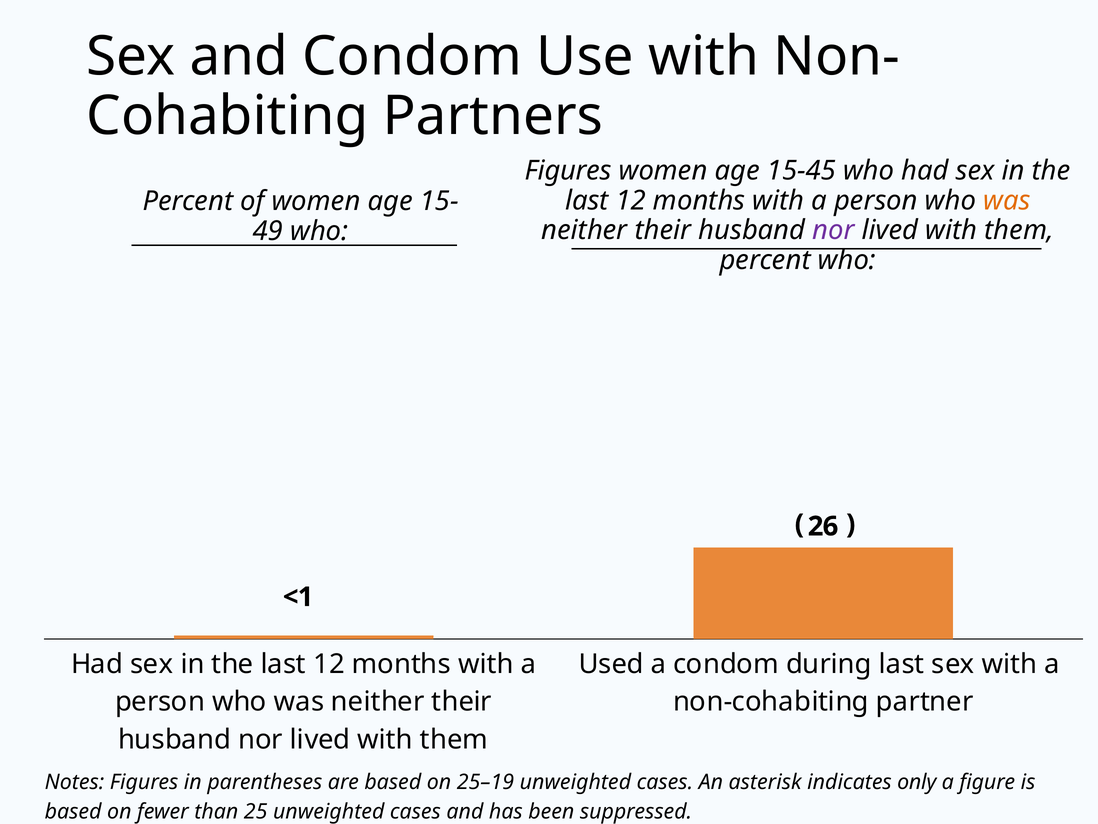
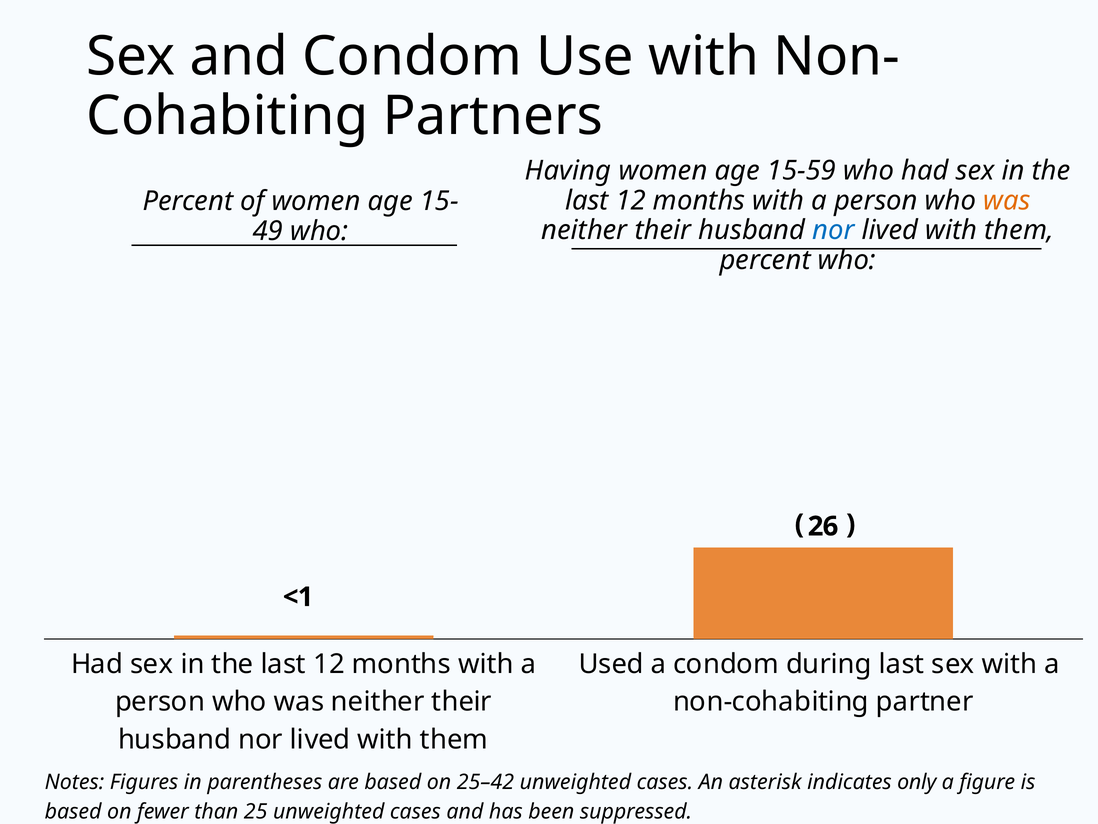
Figures at (568, 171): Figures -> Having
15-45: 15-45 -> 15-59
nor at (833, 230) colour: purple -> blue
25–19: 25–19 -> 25–42
